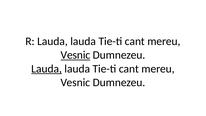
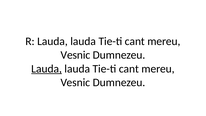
Vesnic at (75, 55) underline: present -> none
